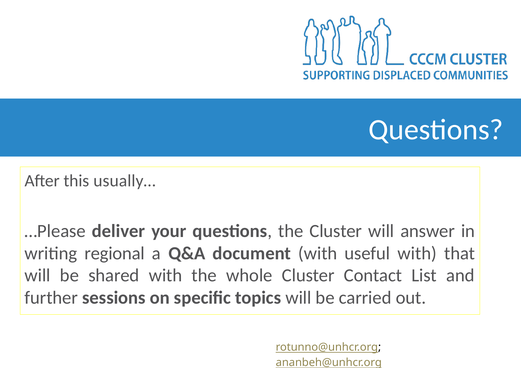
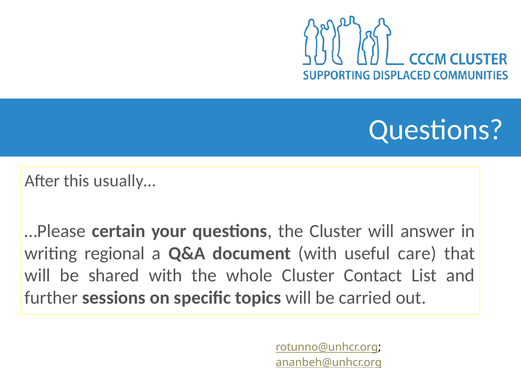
deliver: deliver -> certain
useful with: with -> care
